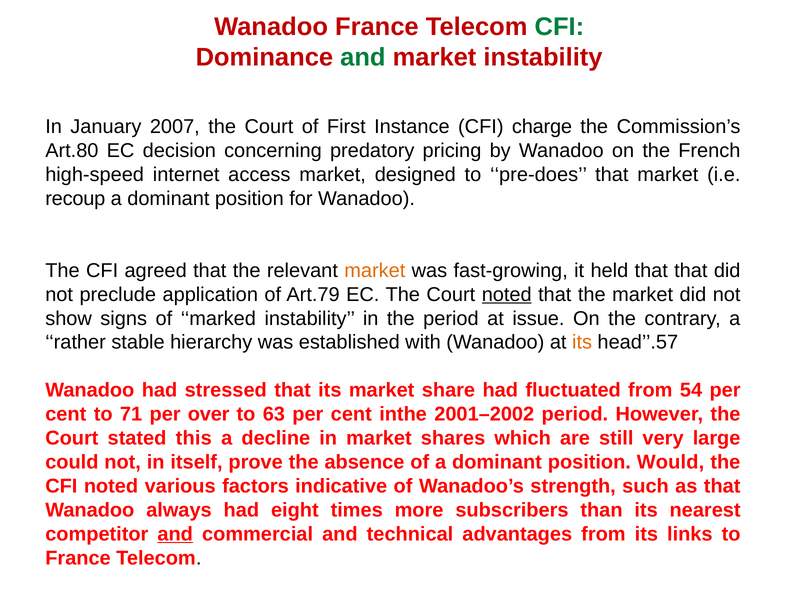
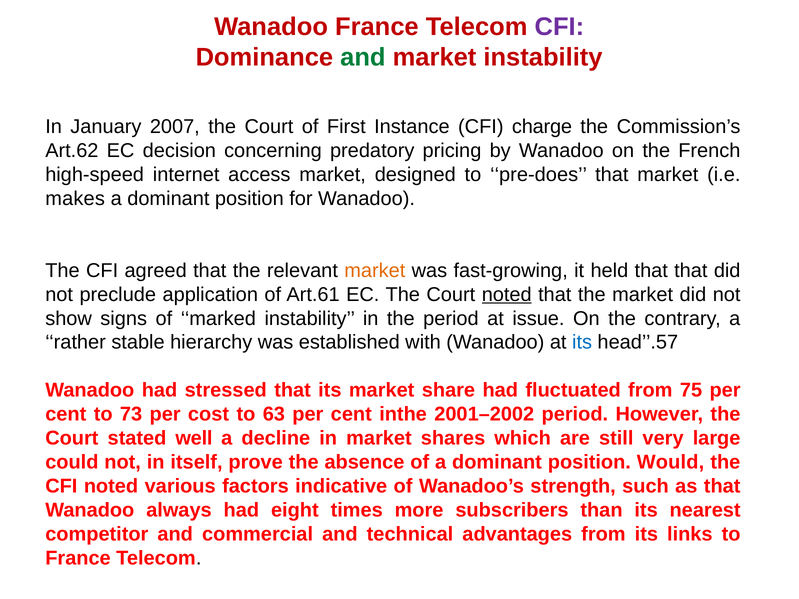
CFI at (559, 27) colour: green -> purple
Art.80: Art.80 -> Art.62
recoup: recoup -> makes
Art.79: Art.79 -> Art.61
its at (582, 343) colour: orange -> blue
54: 54 -> 75
71: 71 -> 73
over: over -> cost
this: this -> well
and at (175, 534) underline: present -> none
